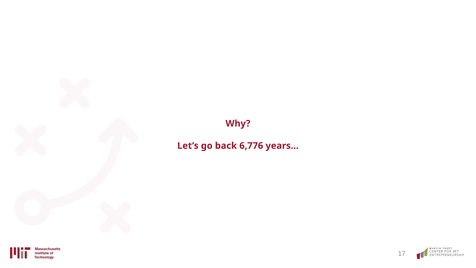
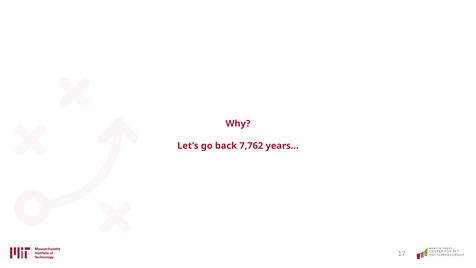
6,776: 6,776 -> 7,762
